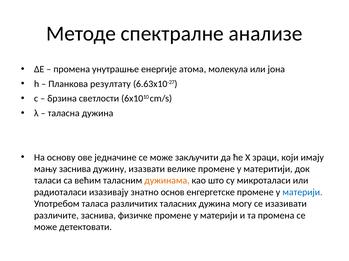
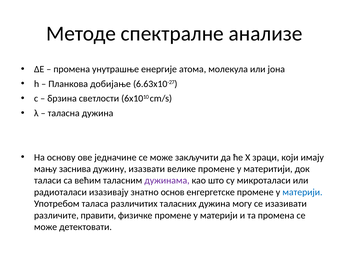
резултату: резултату -> добијање
дужинама colour: orange -> purple
различите заснива: заснива -> правити
